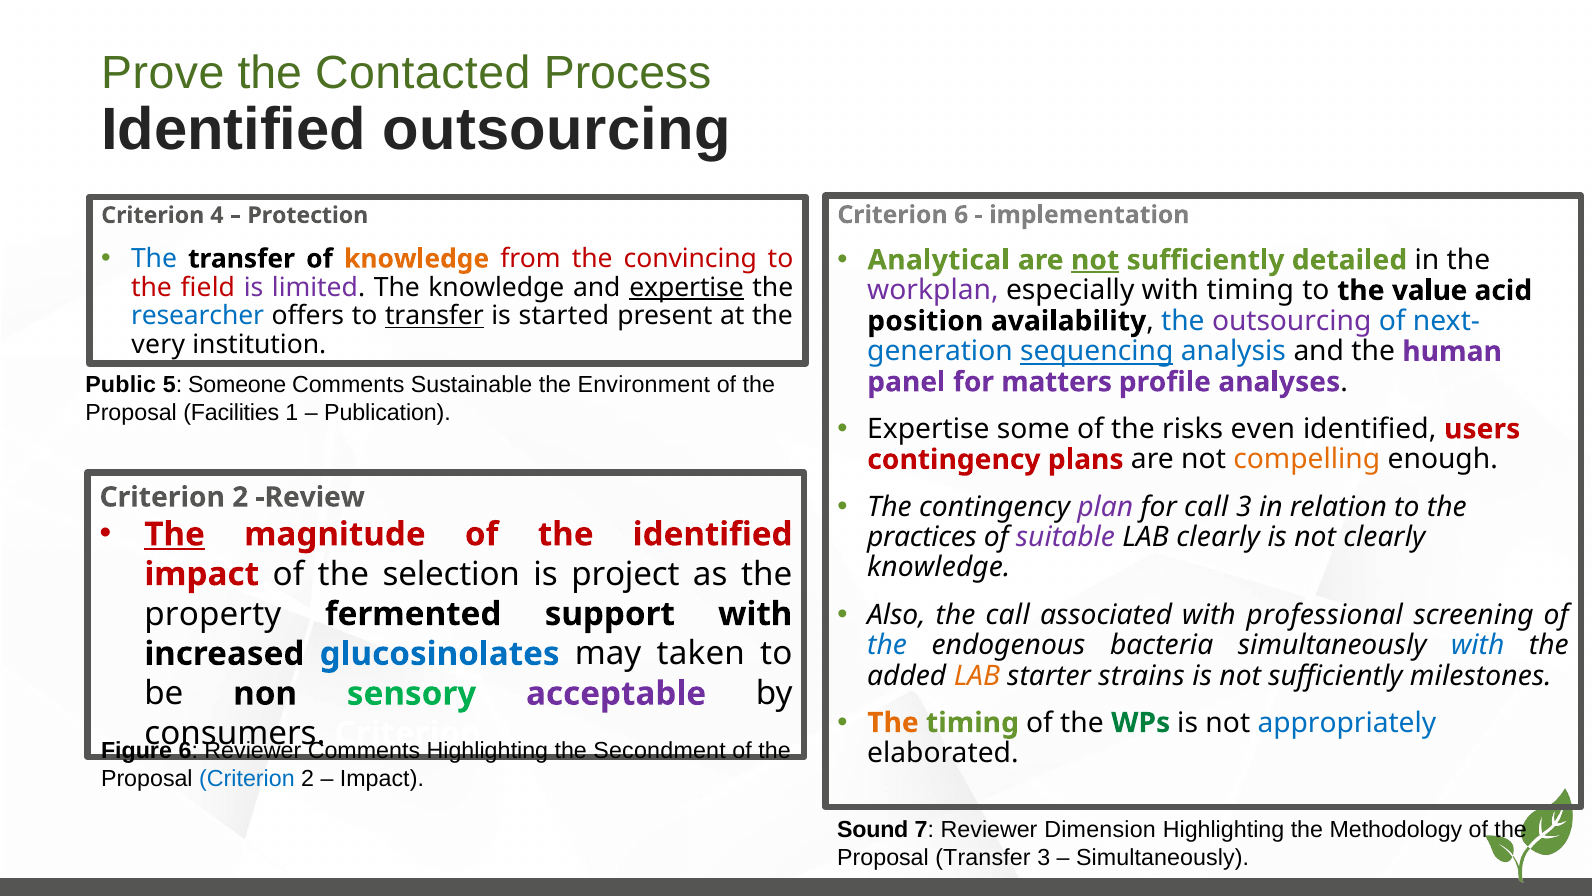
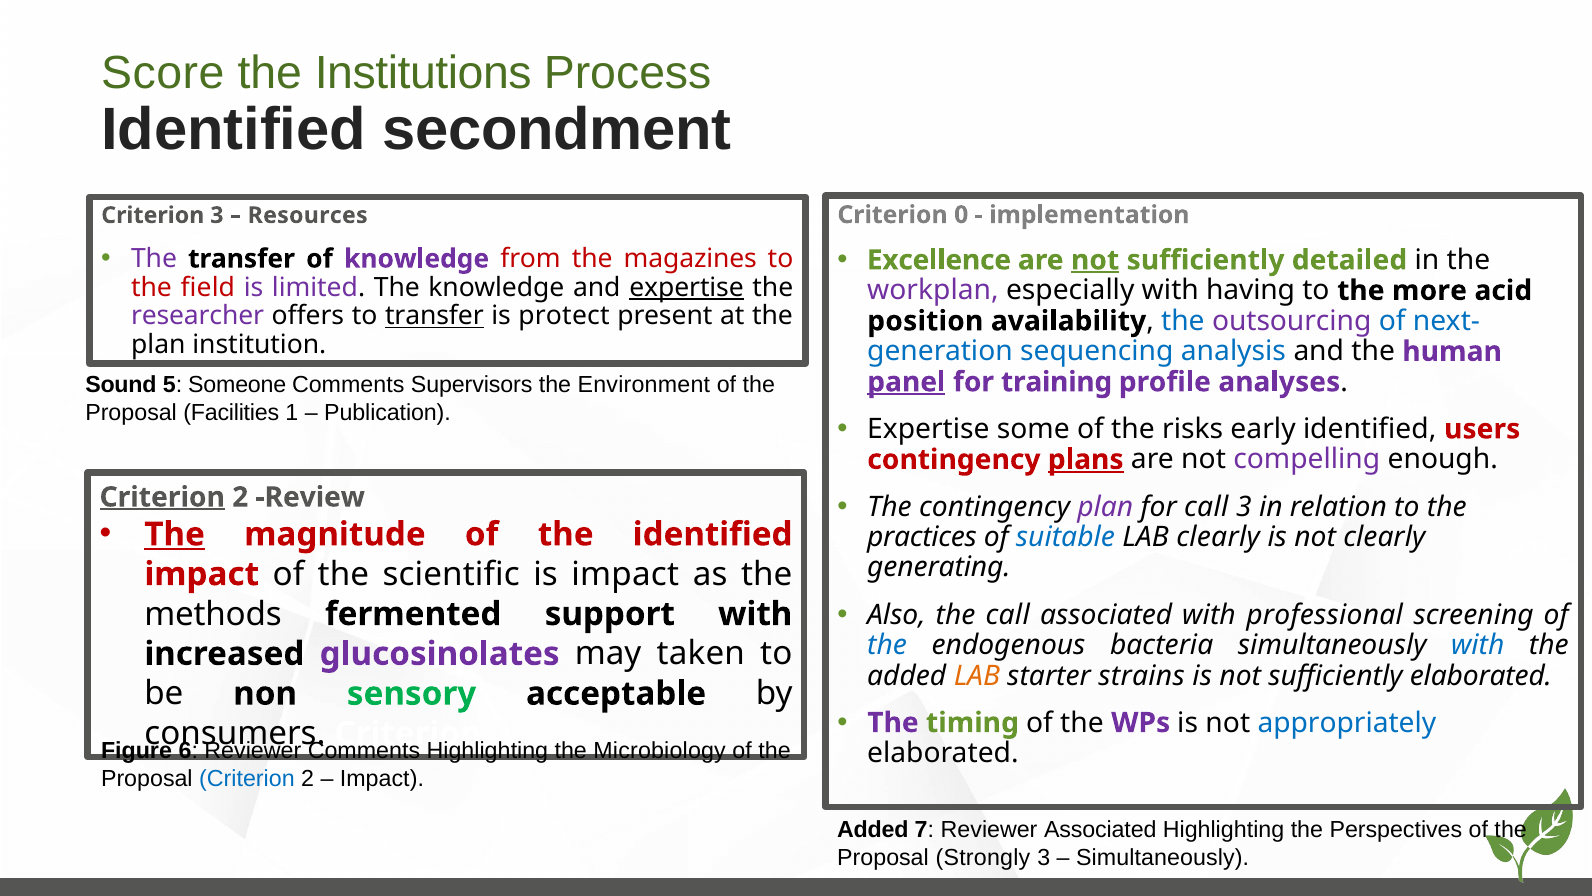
Prove: Prove -> Score
Contacted: Contacted -> Institutions
Identified outsourcing: outsourcing -> secondment
Criterion 6: 6 -> 0
Criterion 4: 4 -> 3
Protection: Protection -> Resources
The at (154, 259) colour: blue -> purple
knowledge at (417, 259) colour: orange -> purple
convincing: convincing -> magazines
Analytical: Analytical -> Excellence
with timing: timing -> having
value: value -> more
researcher colour: blue -> purple
started: started -> protect
very at (158, 345): very -> plan
sequencing underline: present -> none
Public: Public -> Sound
Sustainable: Sustainable -> Supervisors
panel underline: none -> present
matters: matters -> training
even: even -> early
plans underline: none -> present
compelling colour: orange -> purple
Criterion at (162, 497) underline: none -> present
suitable colour: purple -> blue
knowledge at (939, 567): knowledge -> generating
selection: selection -> scientific
is project: project -> impact
property: property -> methods
glucosinolates colour: blue -> purple
sufficiently milestones: milestones -> elaborated
acceptable colour: purple -> black
The at (893, 722) colour: orange -> purple
WPs colour: green -> purple
Secondment: Secondment -> Microbiology
Sound at (873, 830): Sound -> Added
Reviewer Dimension: Dimension -> Associated
Methodology: Methodology -> Perspectives
Proposal Transfer: Transfer -> Strongly
